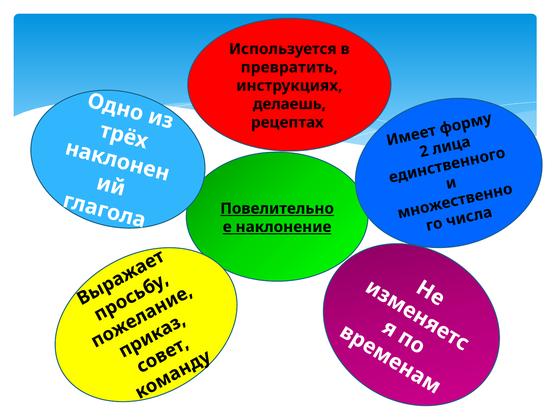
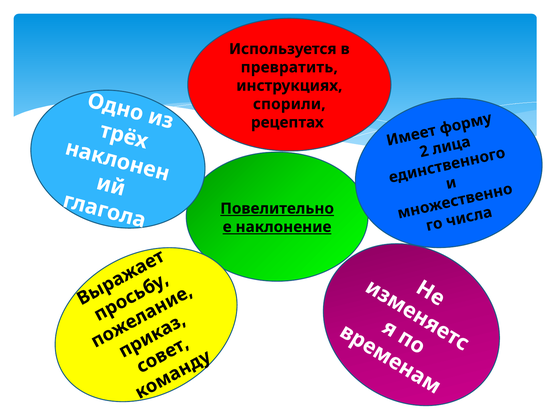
делаешь: делаешь -> спорили
